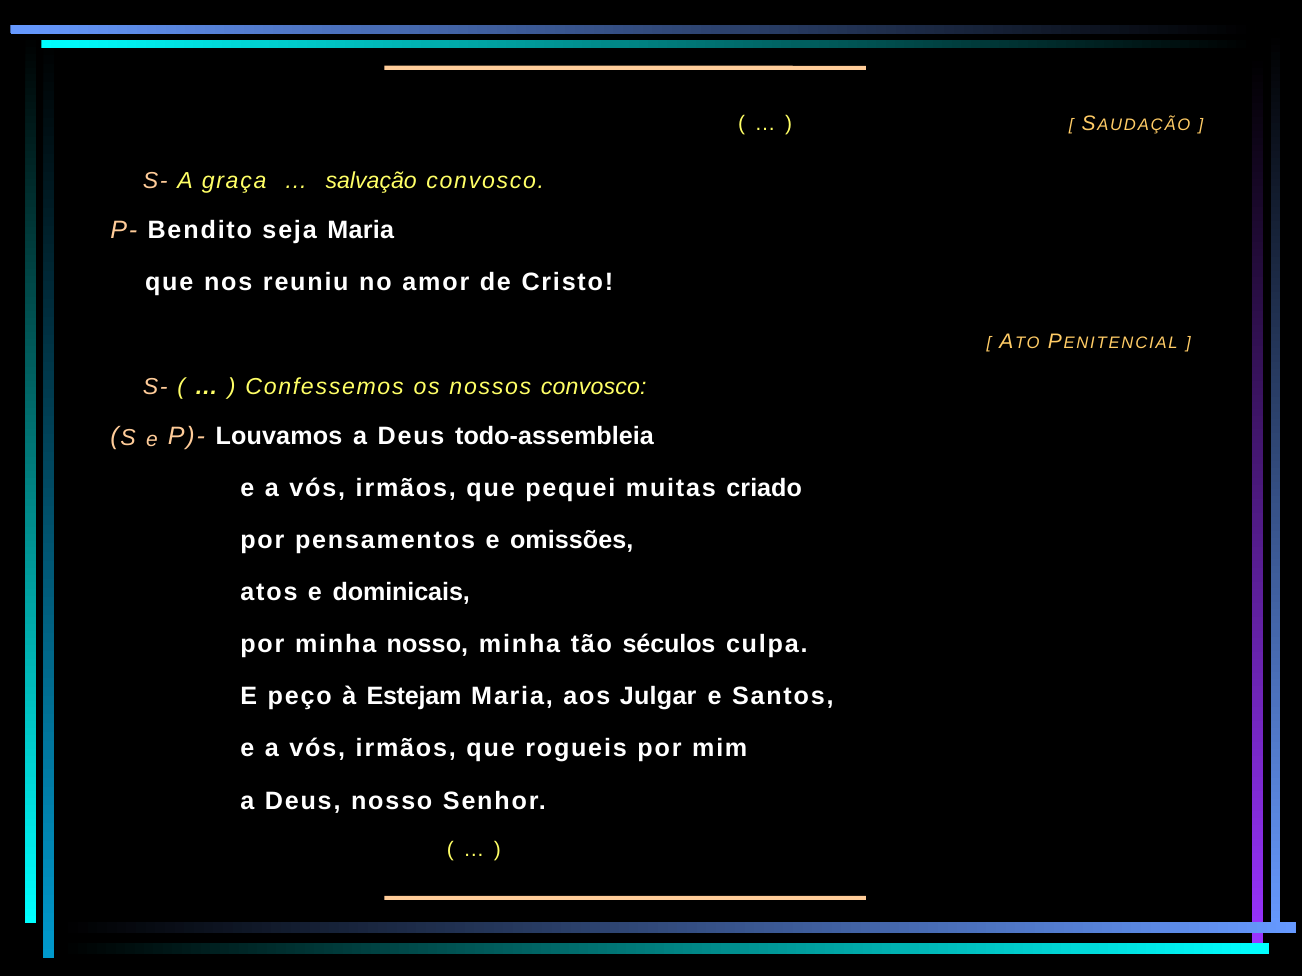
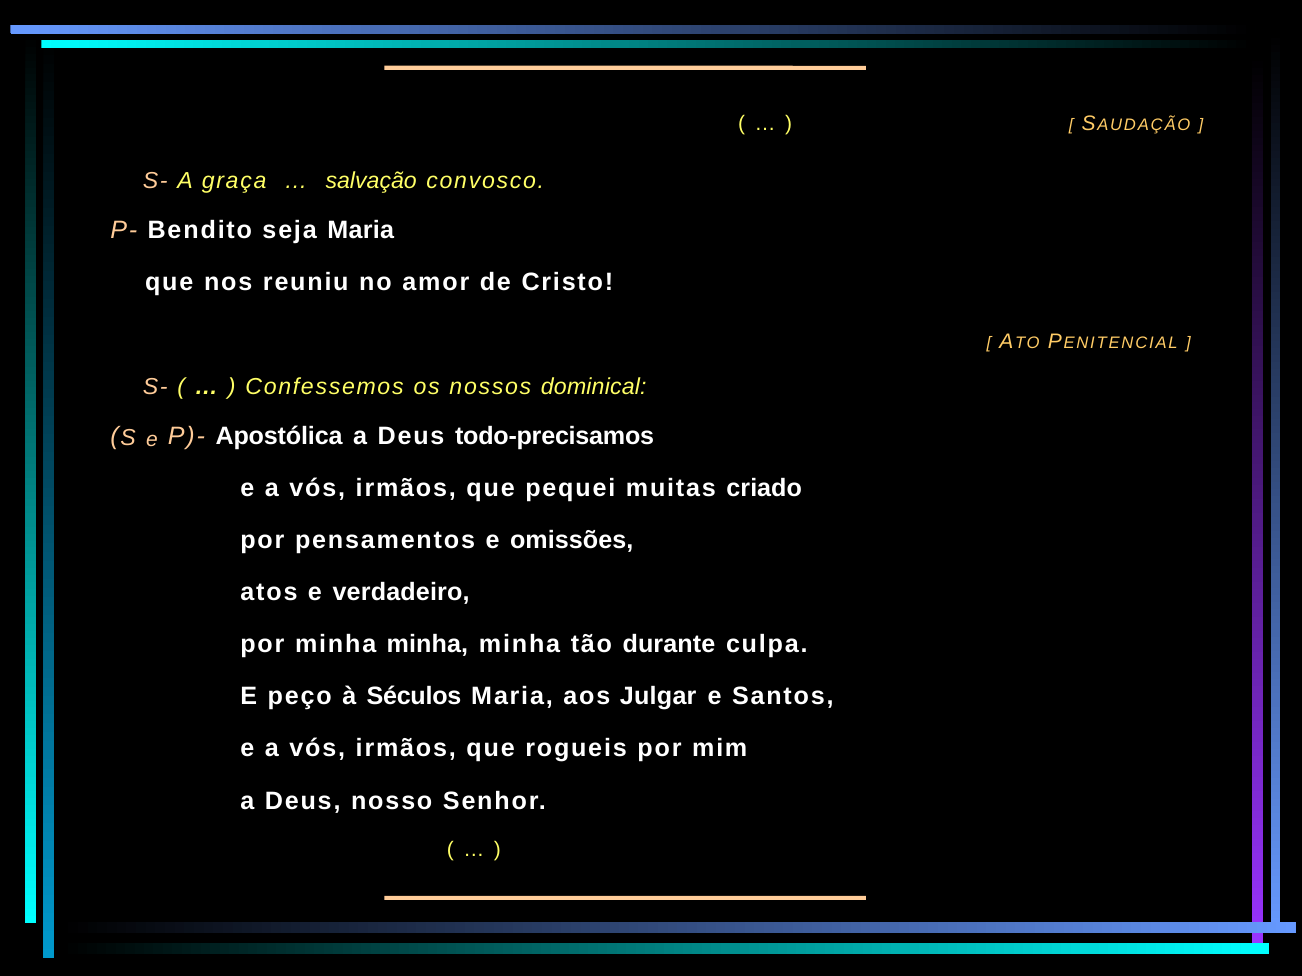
nossos convosco: convosco -> dominical
Louvamos: Louvamos -> Apostólica
todo-assembleia: todo-assembleia -> todo-precisamos
dominicais: dominicais -> verdadeiro
por minha nosso: nosso -> minha
séculos: séculos -> durante
Estejam: Estejam -> Séculos
